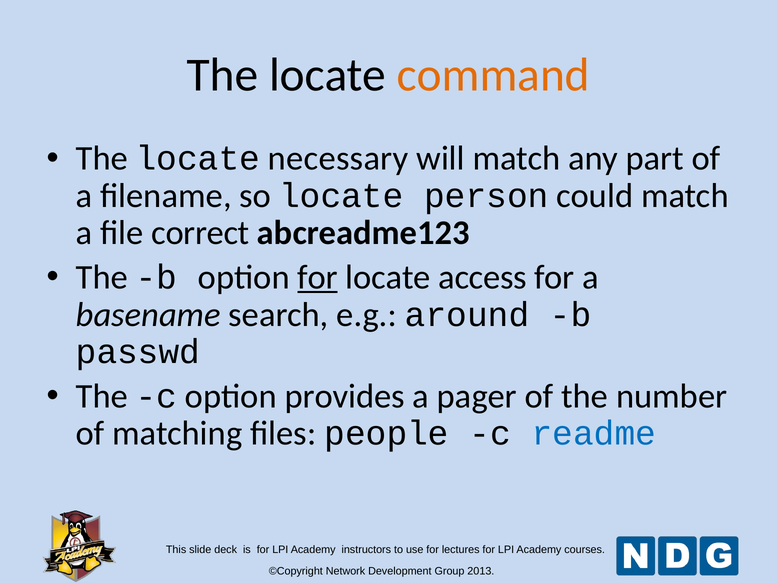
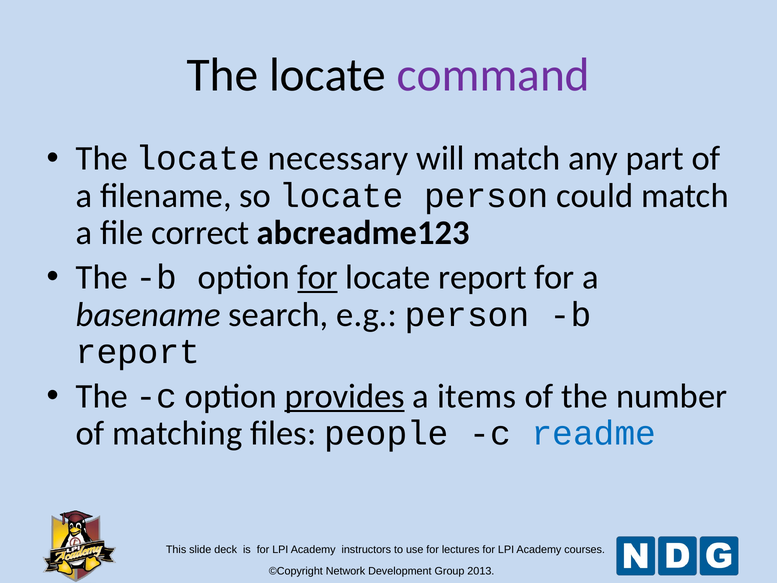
command colour: orange -> purple
locate access: access -> report
e.g around: around -> person
passwd at (138, 352): passwd -> report
provides underline: none -> present
pager: pager -> items
